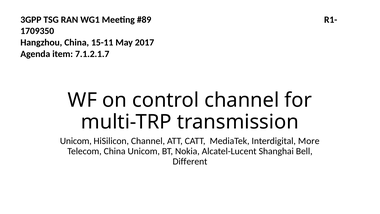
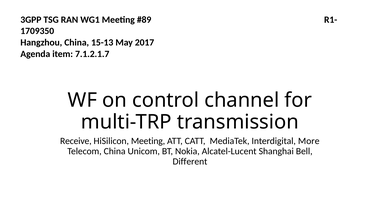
15-11: 15-11 -> 15-13
Unicom at (76, 141): Unicom -> Receive
HiSilicon Channel: Channel -> Meeting
